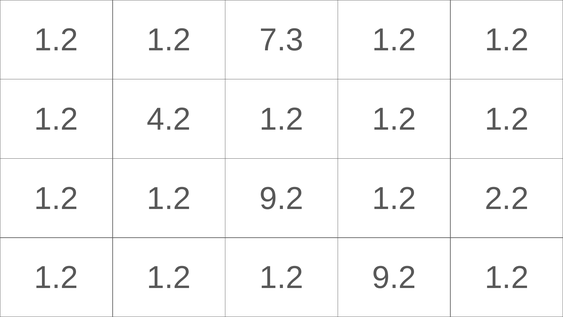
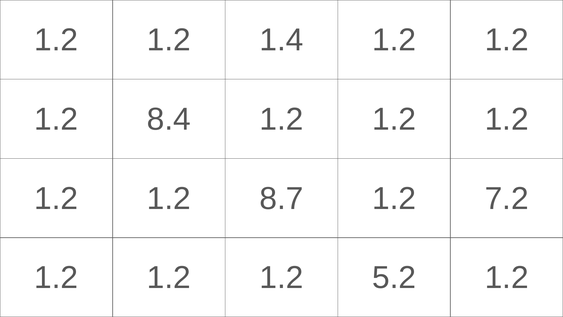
7.3: 7.3 -> 1.4
4.2: 4.2 -> 8.4
9.2 at (281, 198): 9.2 -> 8.7
2.2: 2.2 -> 7.2
9.2 at (394, 278): 9.2 -> 5.2
